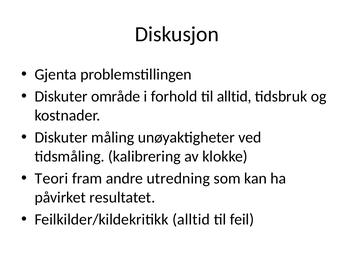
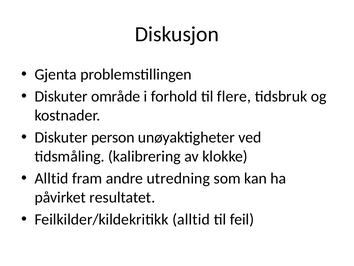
til alltid: alltid -> flere
måling: måling -> person
Teori at (51, 178): Teori -> Alltid
